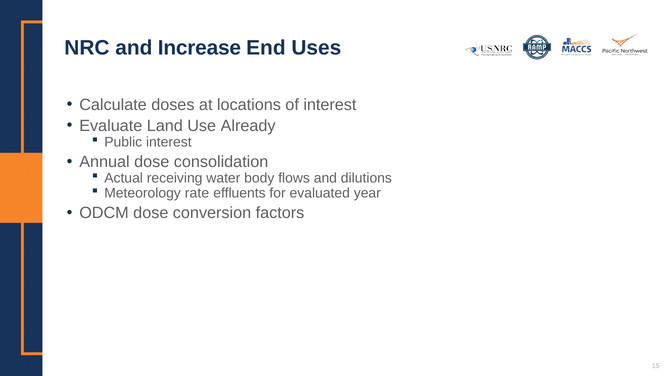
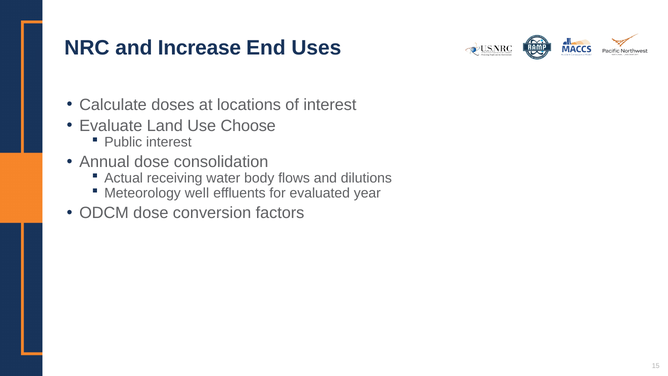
Already: Already -> Choose
rate: rate -> well
